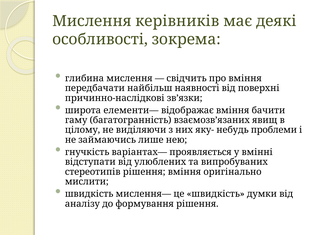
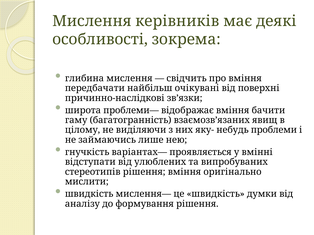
наявності: наявності -> очікувані
елементи—: елементи— -> проблеми—
